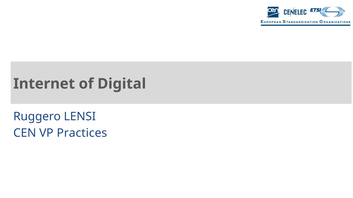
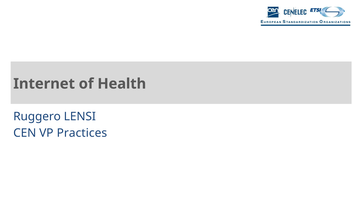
Digital: Digital -> Health
